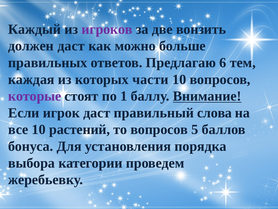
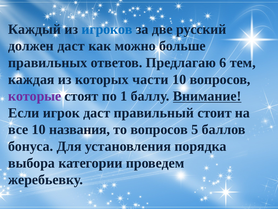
игроков colour: purple -> blue
вонзить: вонзить -> русский
слова: слова -> стоит
растений: растений -> названия
